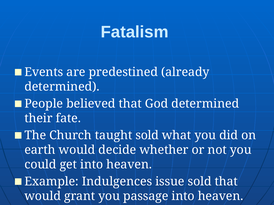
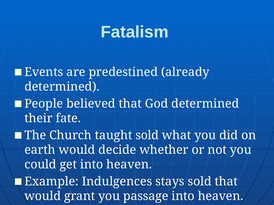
issue: issue -> stays
